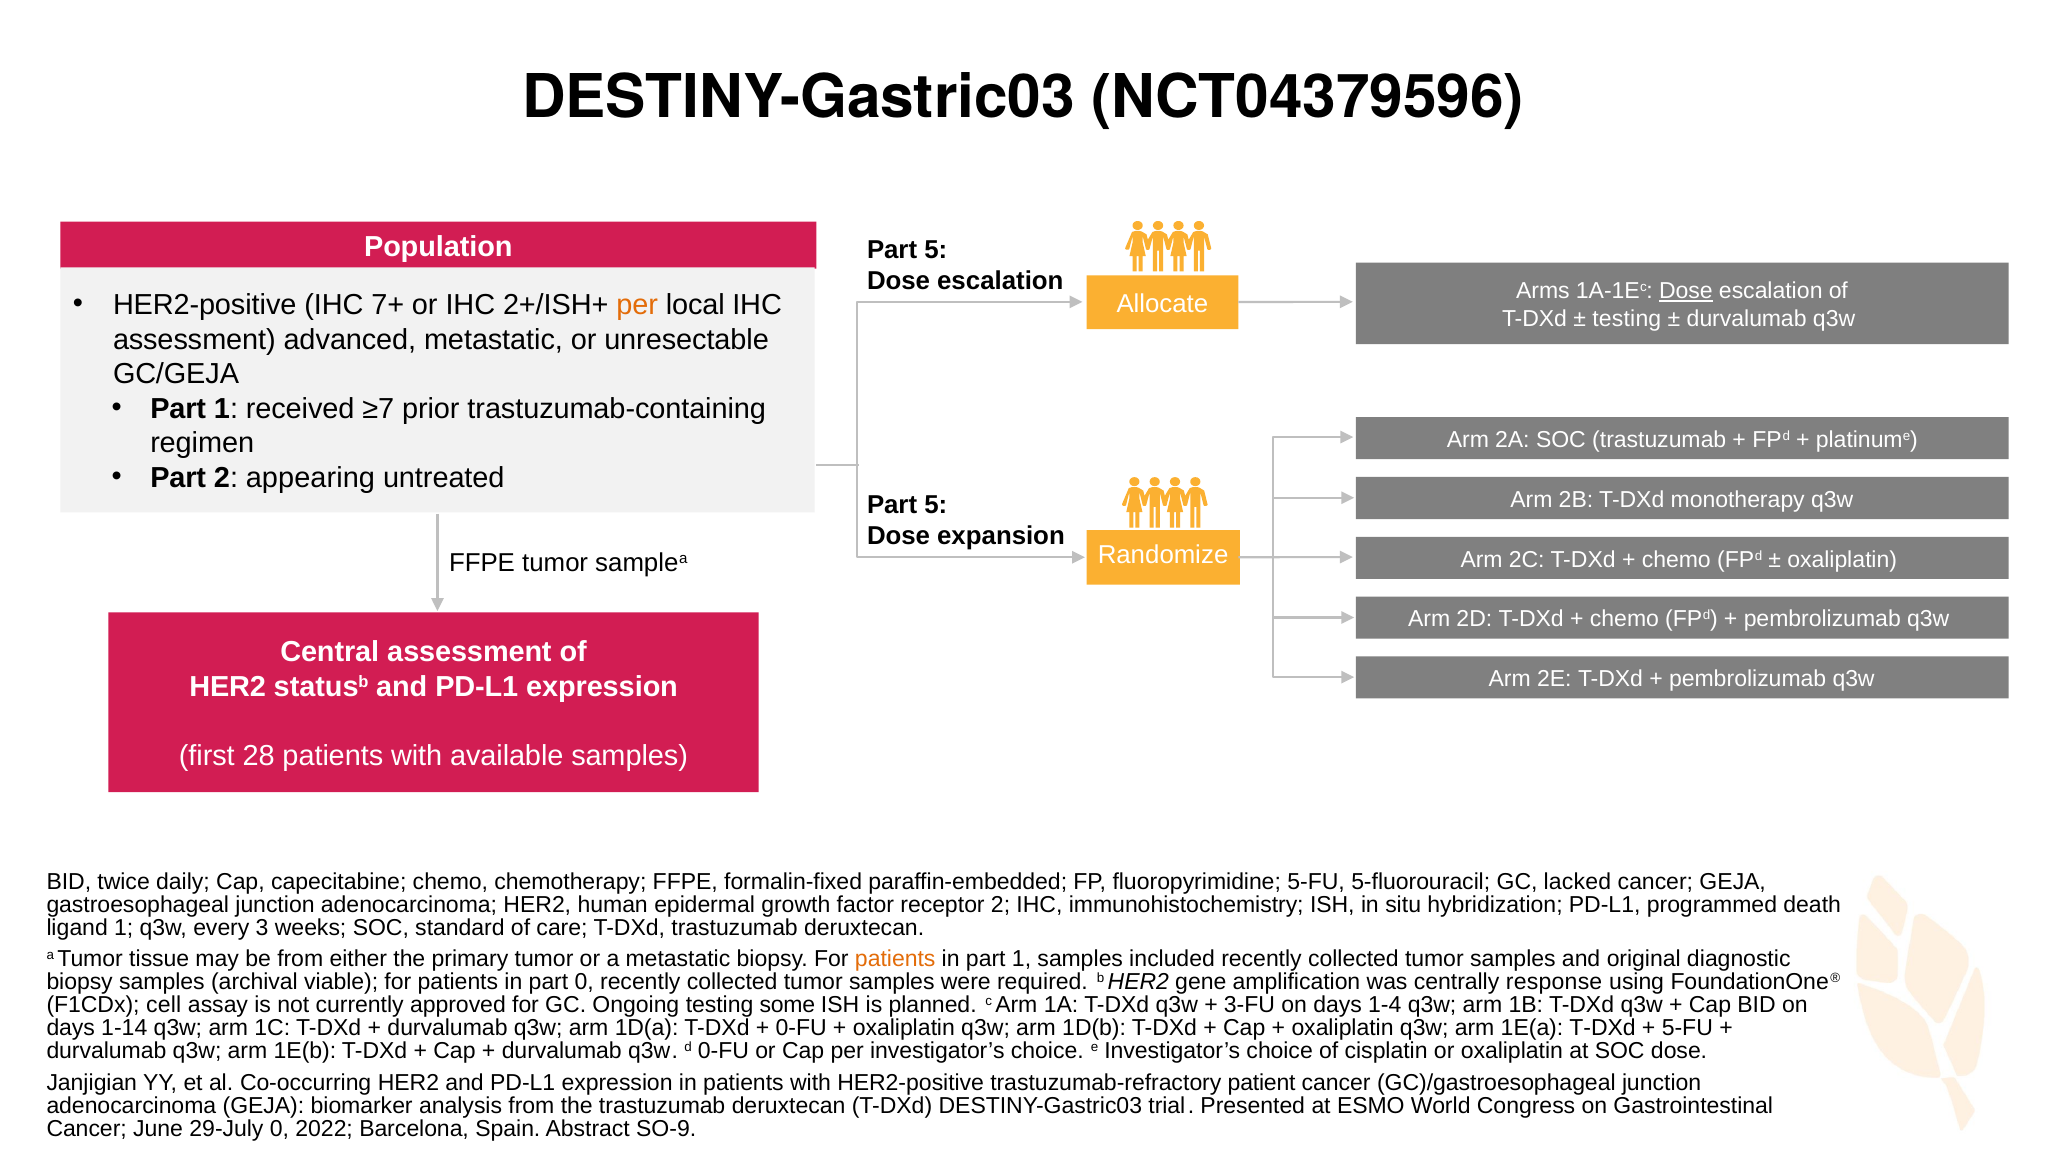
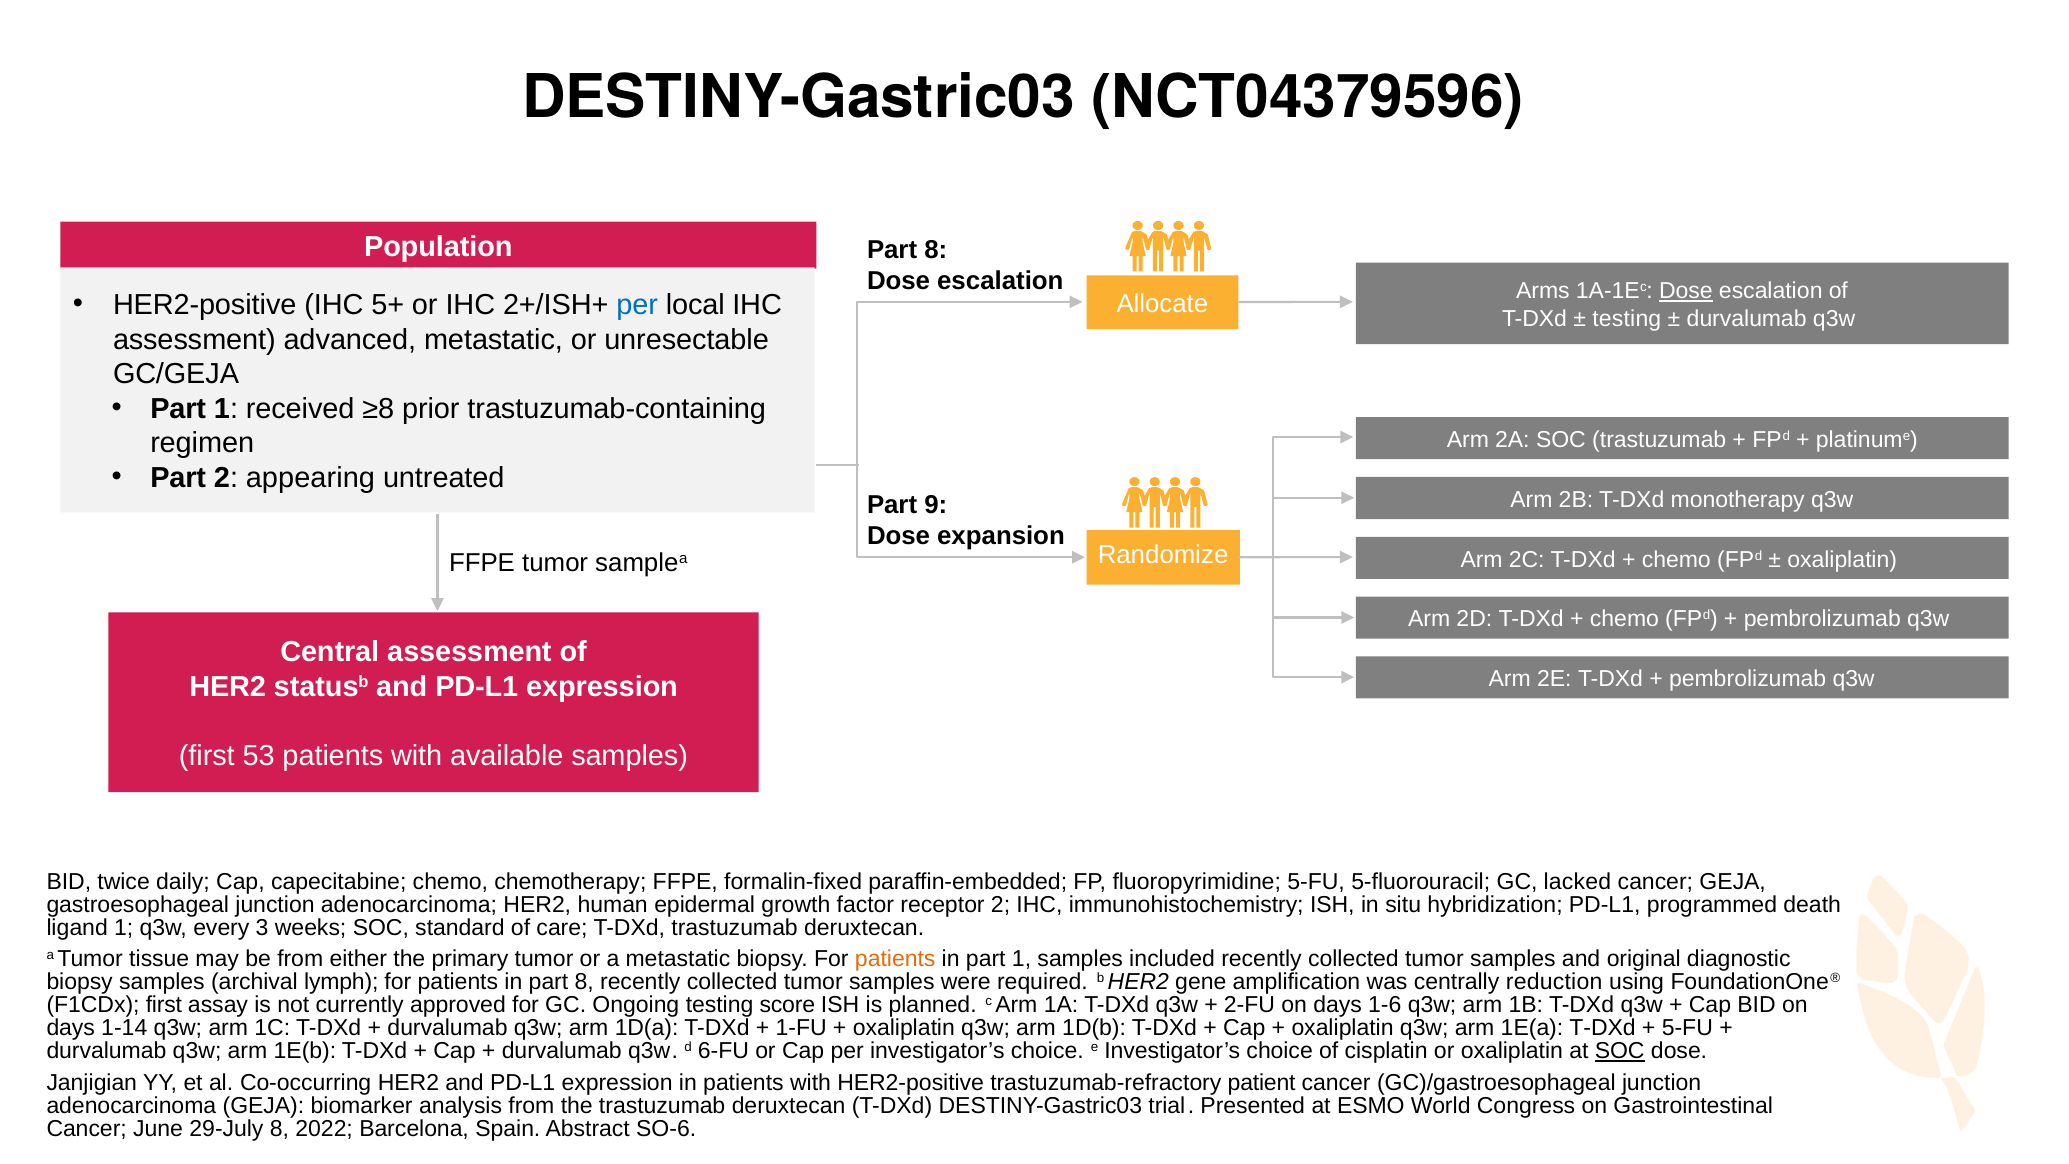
Population Part 5: 5 -> 8
7+: 7+ -> 5+
per at (637, 305) colour: orange -> blue
≥7: ≥7 -> ≥8
5 at (936, 505): 5 -> 9
28: 28 -> 53
viable: viable -> lymph
in part 0: 0 -> 8
response: response -> reduction
F1CDx cell: cell -> first
some: some -> score
3-FU: 3-FU -> 2-FU
1-4: 1-4 -> 1-6
0-FU at (801, 1028): 0-FU -> 1-FU
d 0-FU: 0-FU -> 6-FU
SOC at (1620, 1051) underline: none -> present
29-July 0: 0 -> 8
SO-9: SO-9 -> SO-6
